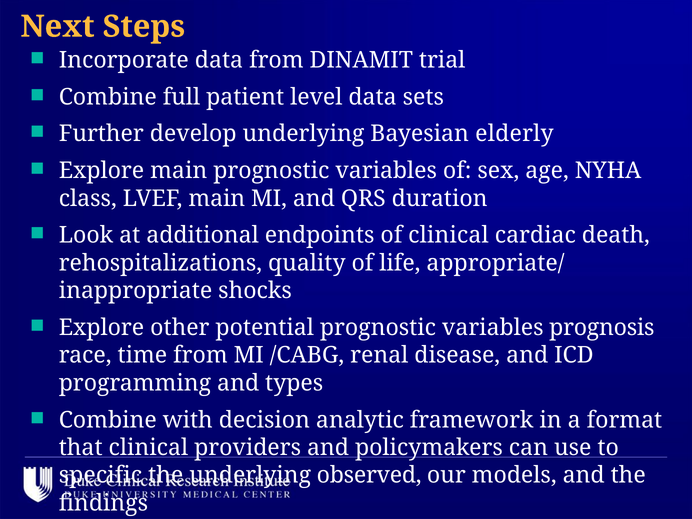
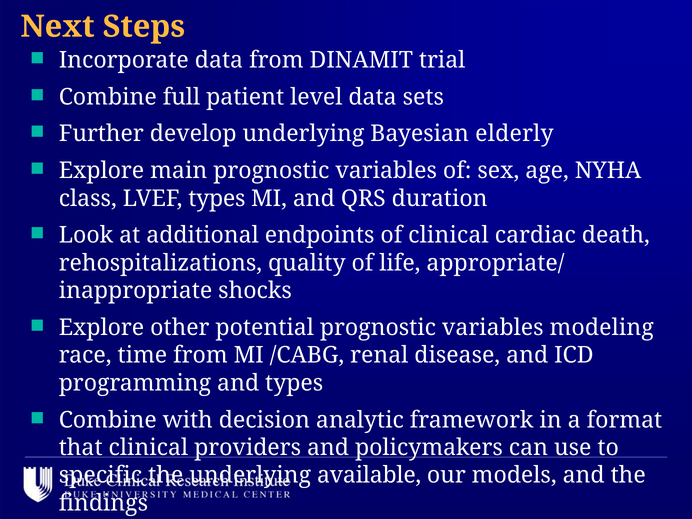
LVEF main: main -> types
prognosis: prognosis -> modeling
observed: observed -> available
